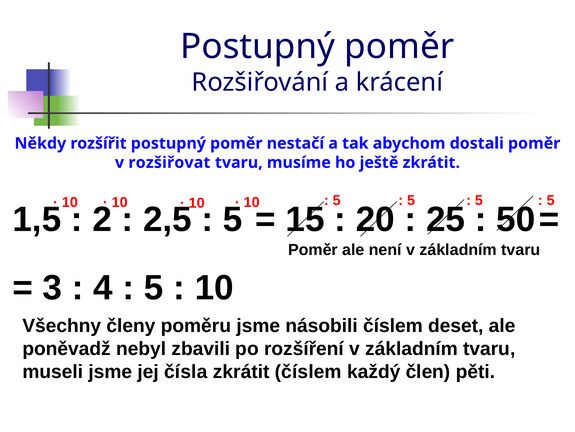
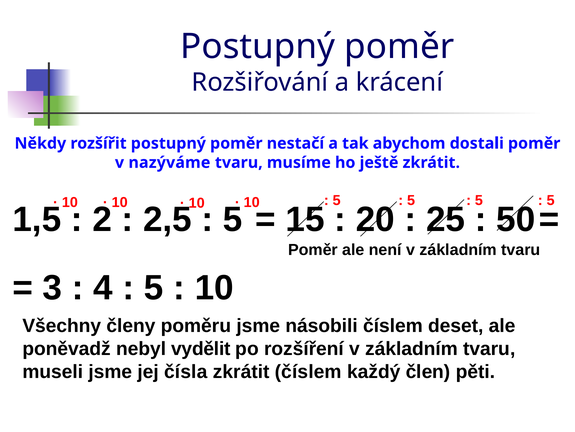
rozšiřovat: rozšiřovat -> nazýváme
zbavili: zbavili -> vydělit
